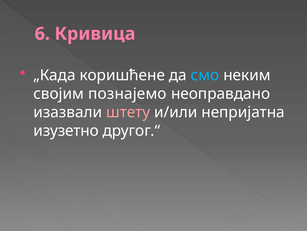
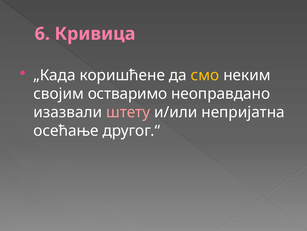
смо colour: light blue -> yellow
познајемо: познајемо -> остваримо
изузетно: изузетно -> осећање
